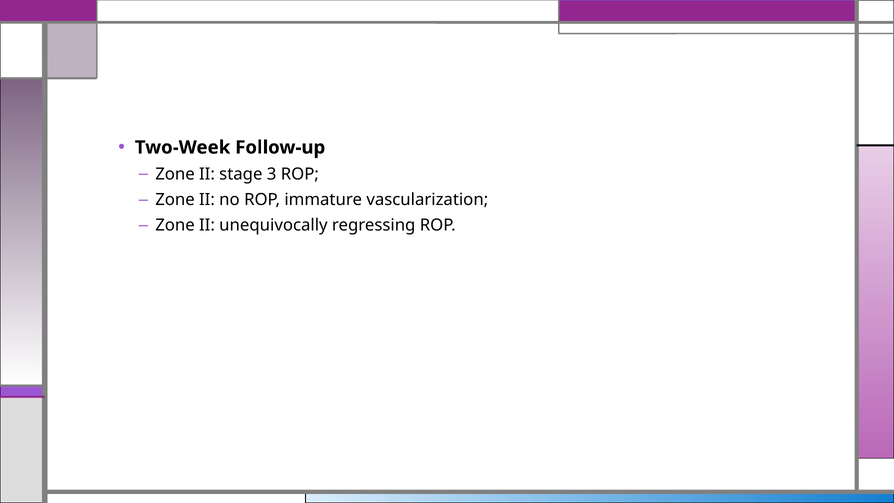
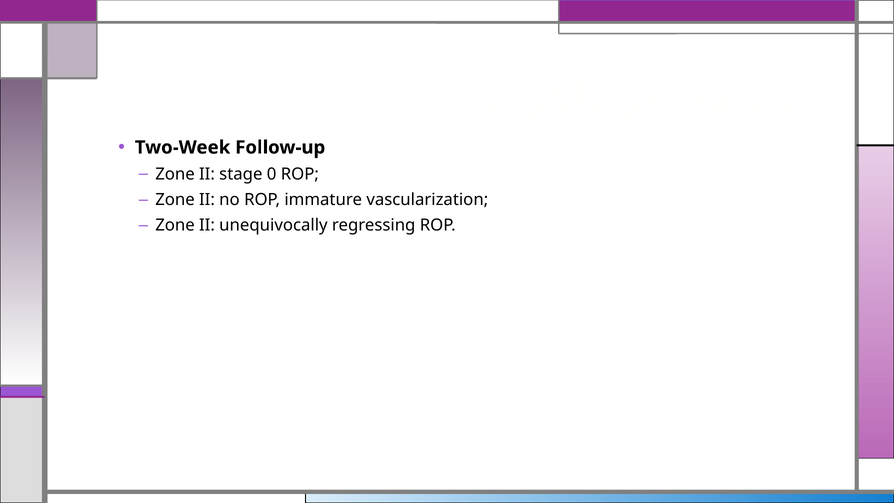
3: 3 -> 0
